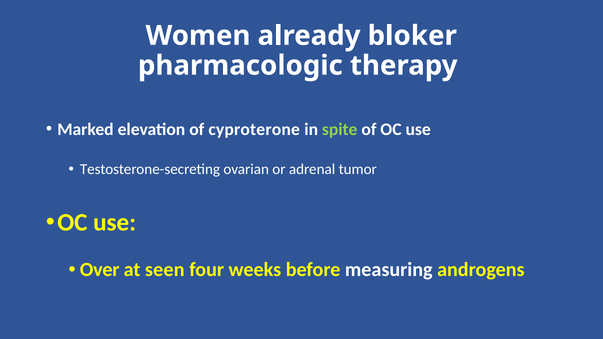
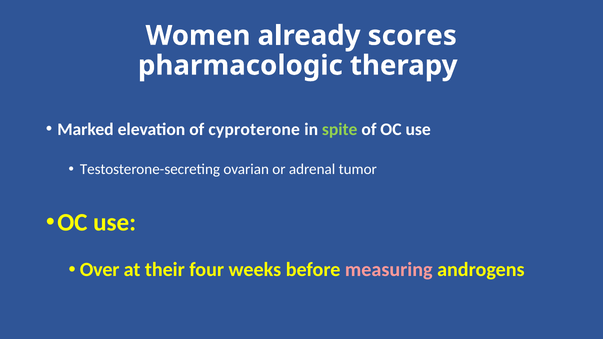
bloker: bloker -> scores
seen: seen -> their
measuring colour: white -> pink
